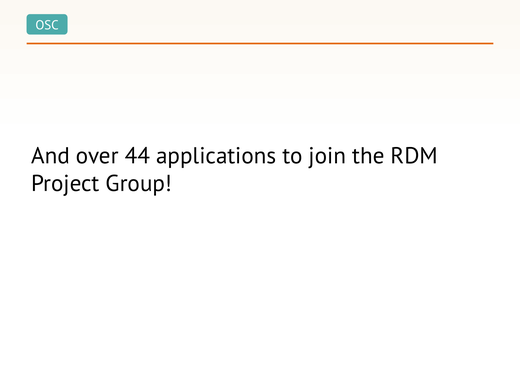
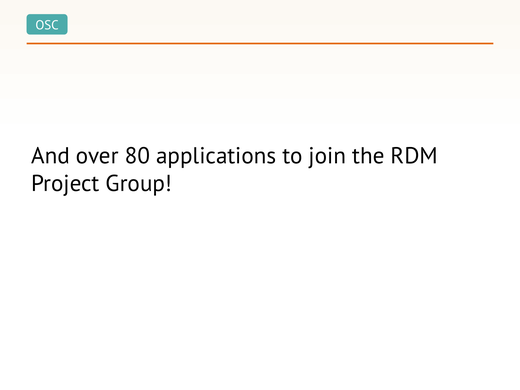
44: 44 -> 80
